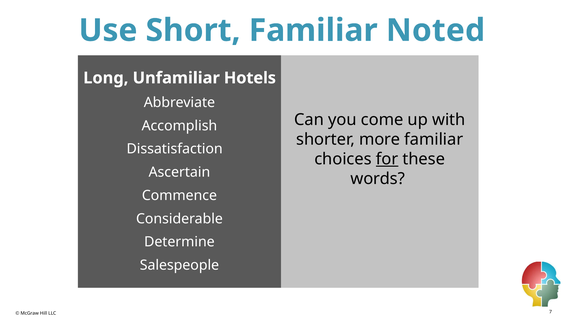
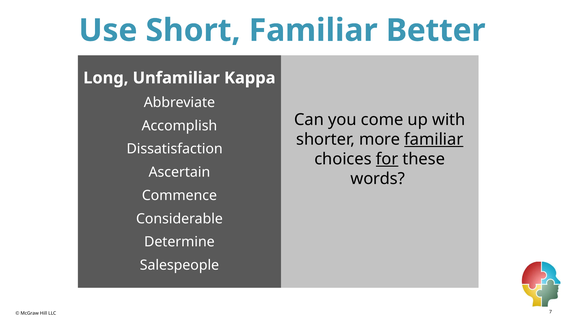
Noted: Noted -> Better
Hotels: Hotels -> Kappa
familiar at (434, 139) underline: none -> present
